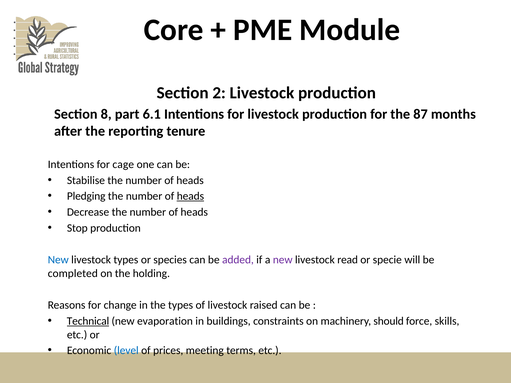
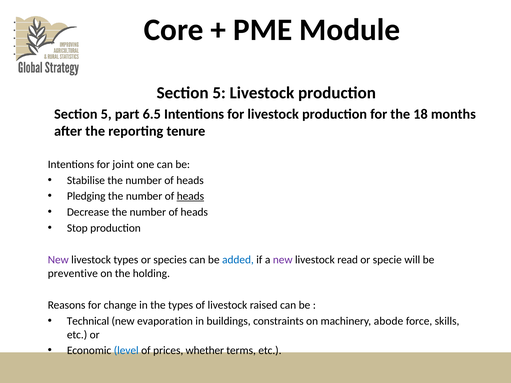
2 at (219, 93): 2 -> 5
8 at (106, 114): 8 -> 5
6.1: 6.1 -> 6.5
87: 87 -> 18
cage: cage -> joint
New at (58, 260) colour: blue -> purple
added colour: purple -> blue
completed: completed -> preventive
Technical underline: present -> none
should: should -> abode
meeting: meeting -> whether
